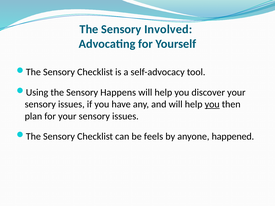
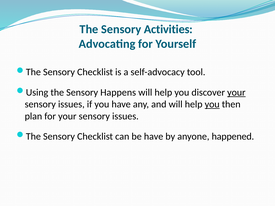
Involved: Involved -> Activities
your at (236, 92) underline: none -> present
be feels: feels -> have
